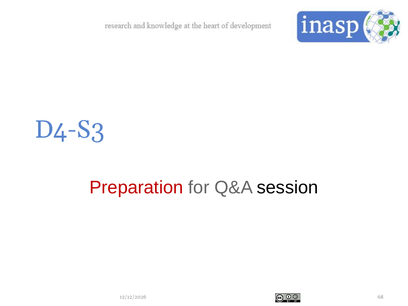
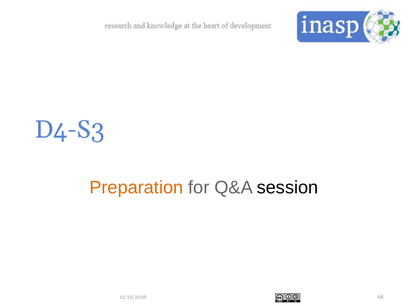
Preparation colour: red -> orange
